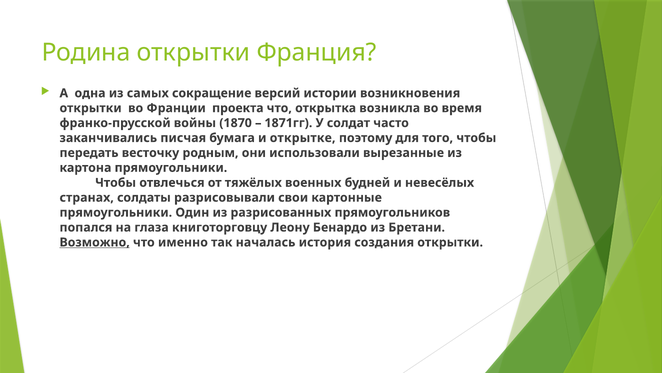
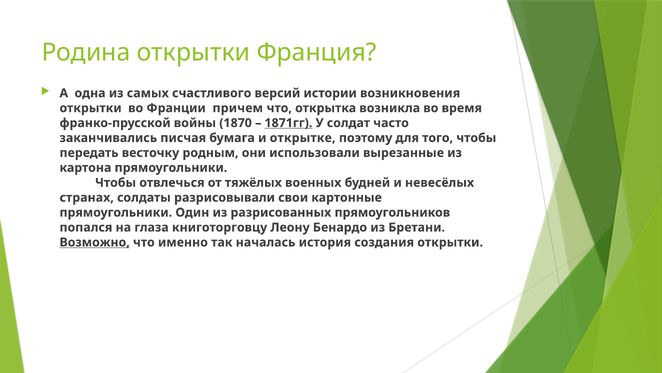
сокращение: сокращение -> счастливого
проекта: проекта -> причем
1871гг underline: none -> present
